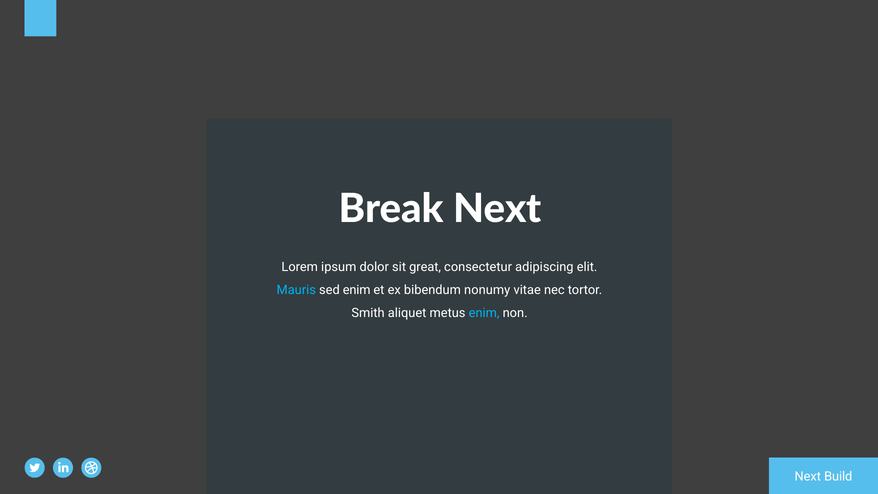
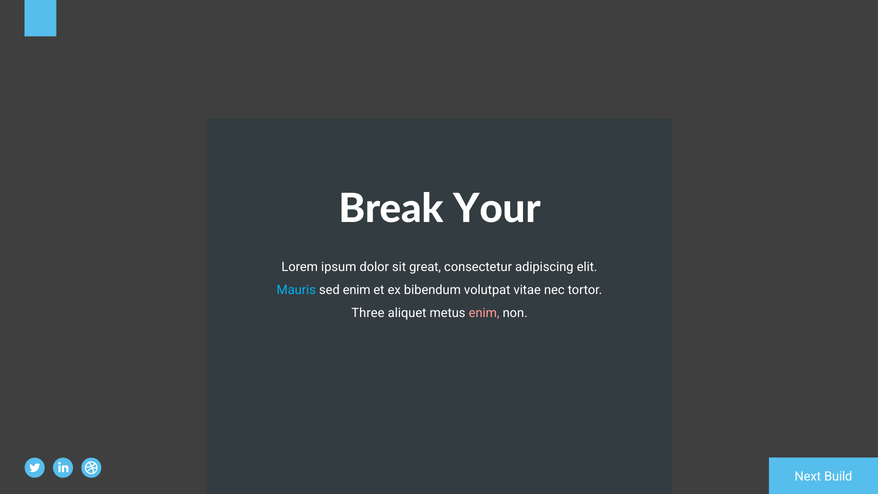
Break Next: Next -> Your
nonumy: nonumy -> volutpat
Smith: Smith -> Three
enim at (484, 313) colour: light blue -> pink
